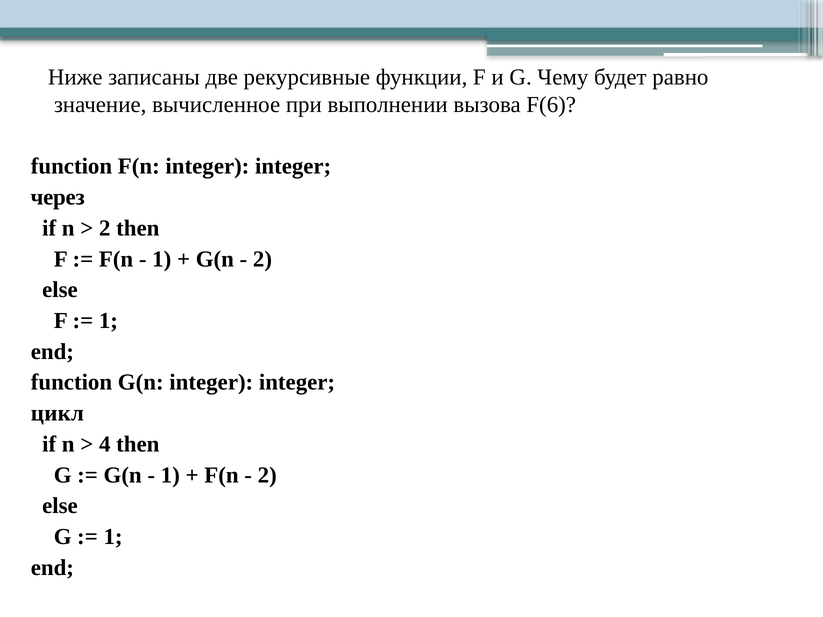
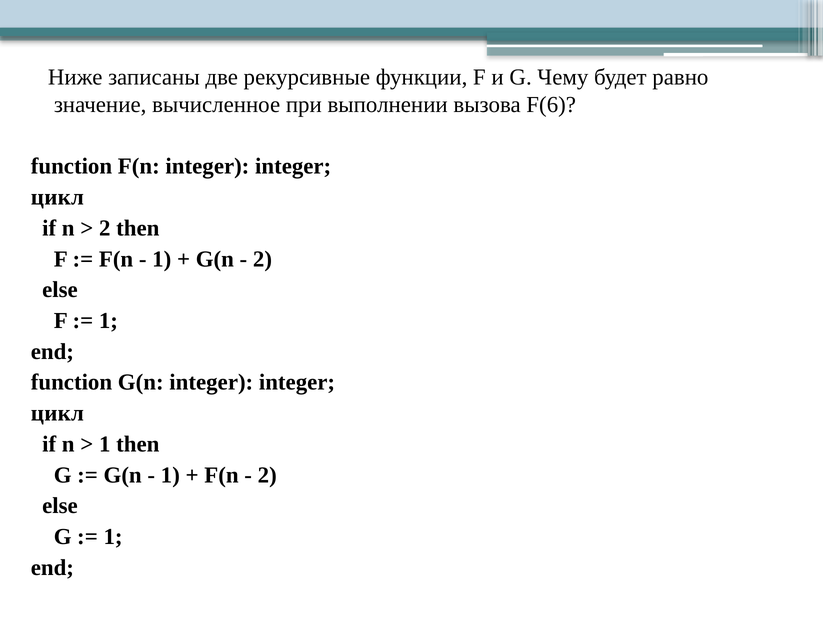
через at (58, 197): через -> цикл
4 at (105, 444): 4 -> 1
